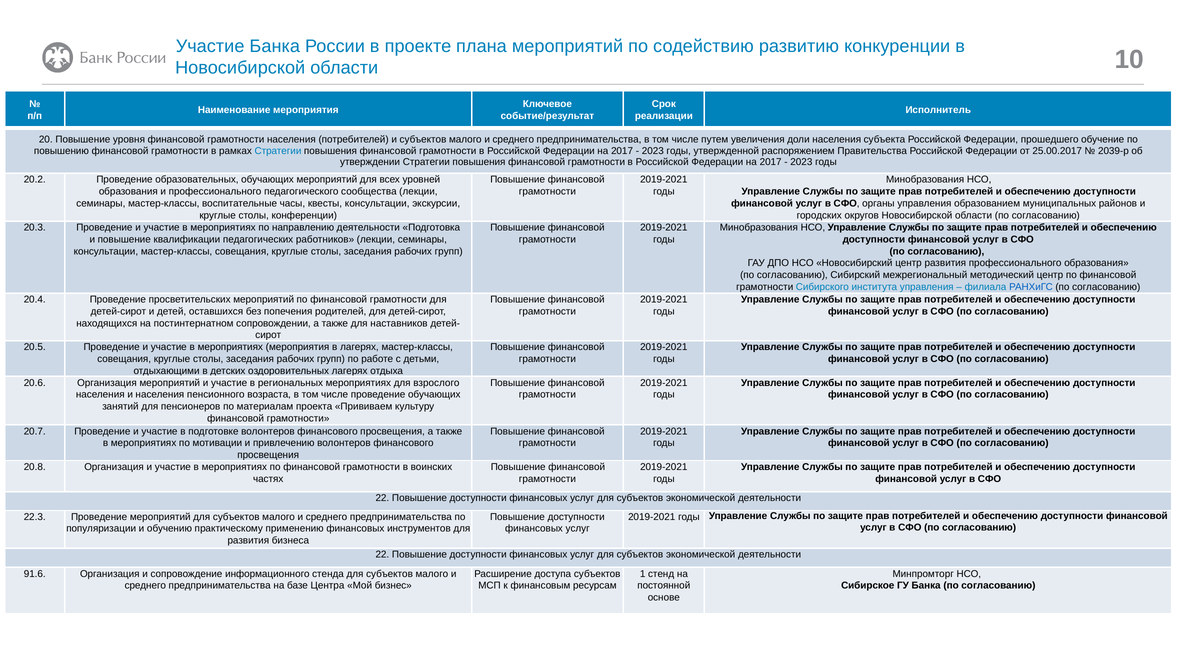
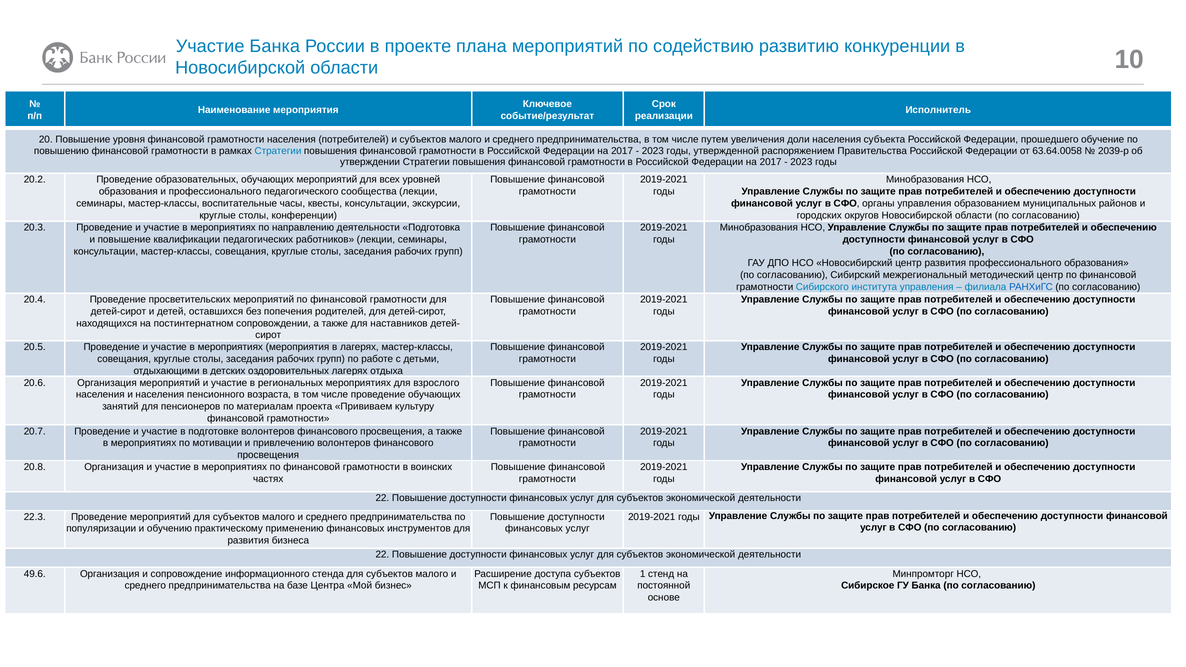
25.00.2017: 25.00.2017 -> 63.64.0058
91.6: 91.6 -> 49.6
